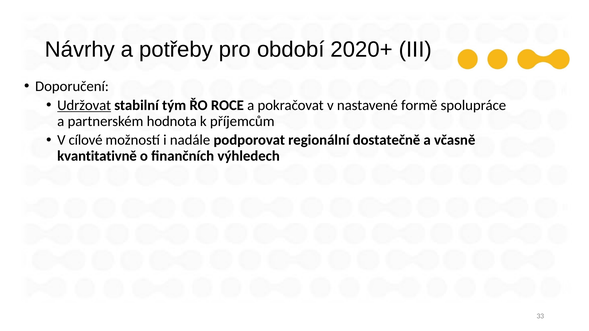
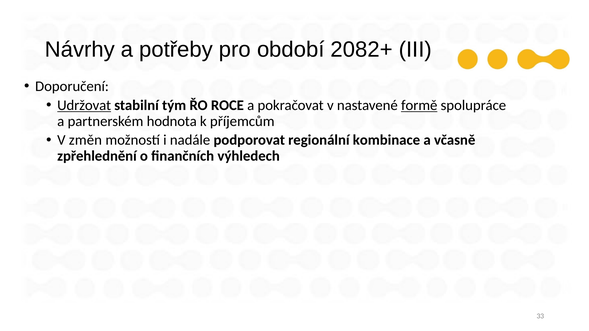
2020+: 2020+ -> 2082+
formě underline: none -> present
cílové: cílové -> změn
dostatečně: dostatečně -> kombinace
kvantitativně: kvantitativně -> zpřehlednění
